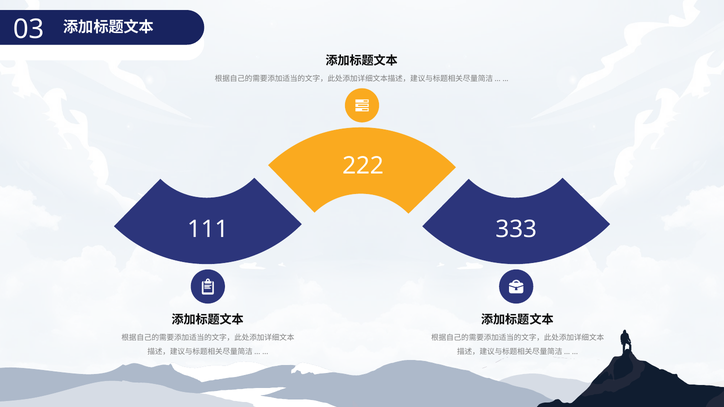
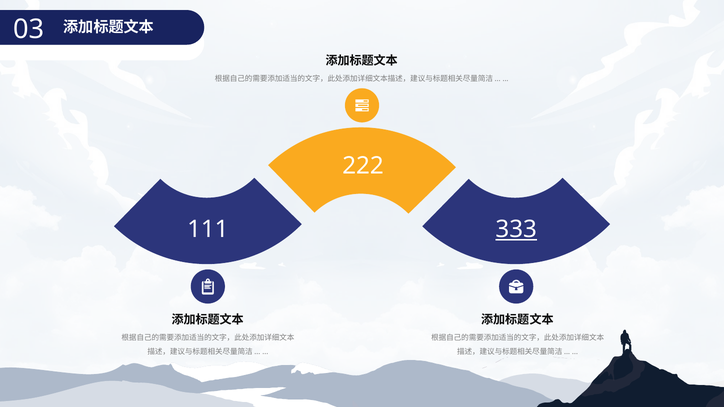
333 underline: none -> present
